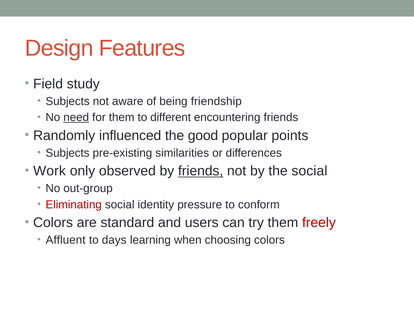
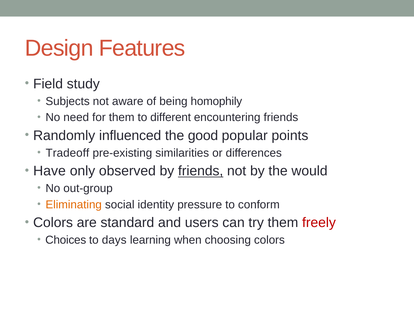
friendship: friendship -> homophily
need underline: present -> none
Subjects at (68, 153): Subjects -> Tradeoff
Work: Work -> Have
the social: social -> would
Eliminating colour: red -> orange
Affluent: Affluent -> Choices
